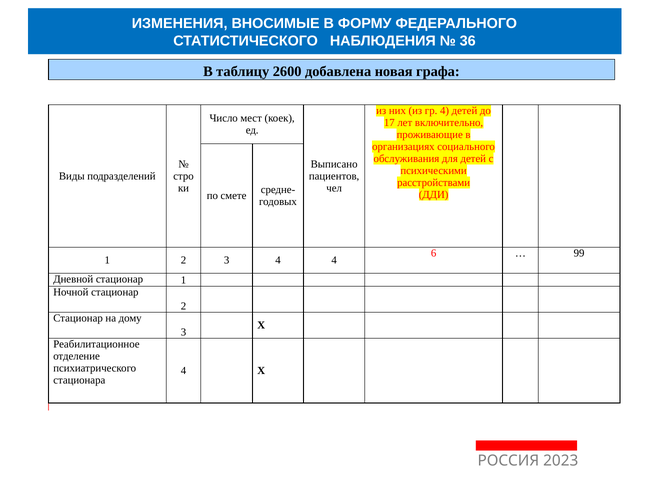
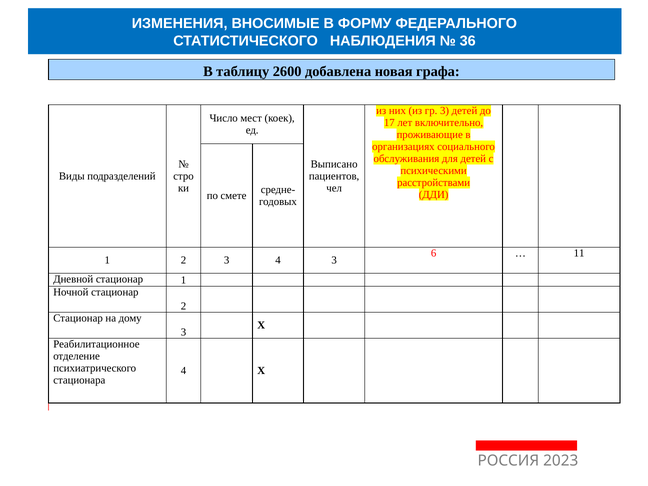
гр 4: 4 -> 3
99: 99 -> 11
4 4: 4 -> 3
